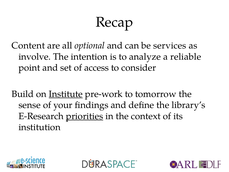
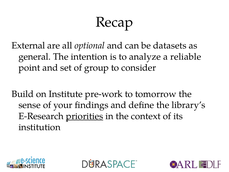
Content: Content -> External
services: services -> datasets
involve: involve -> general
access: access -> group
Institute underline: present -> none
